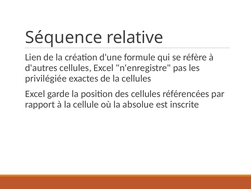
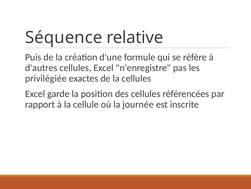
Lien: Lien -> Puis
absolue: absolue -> journée
